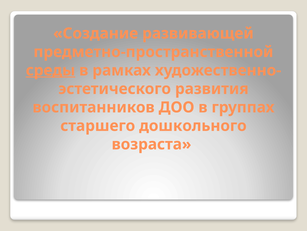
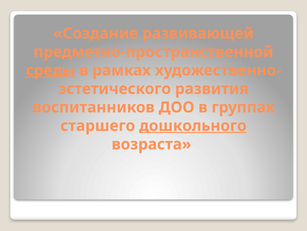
дошкольного underline: none -> present
